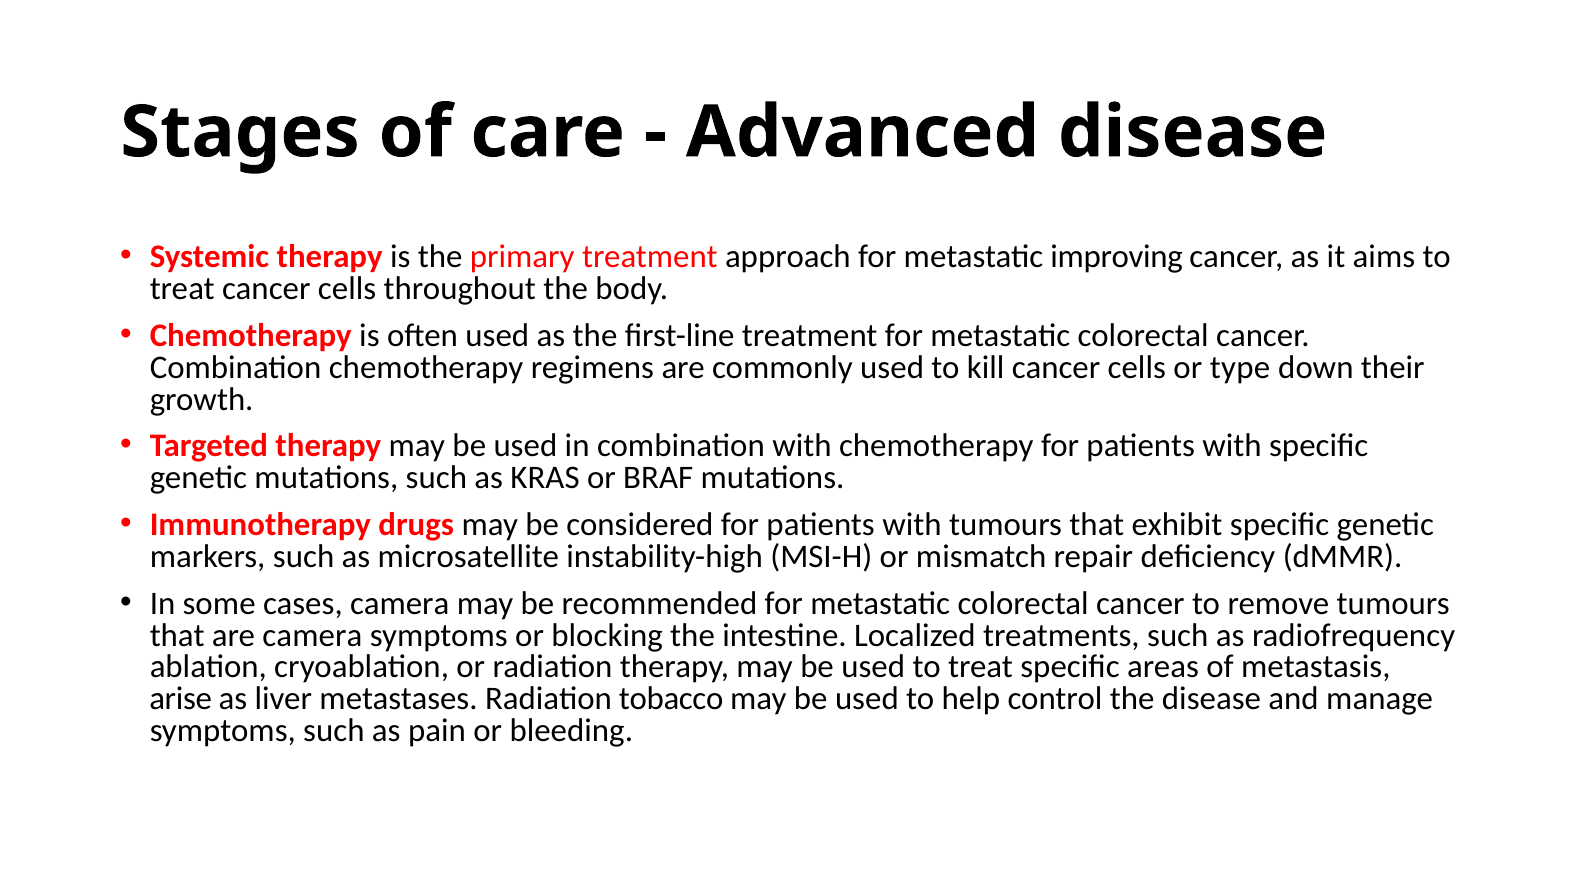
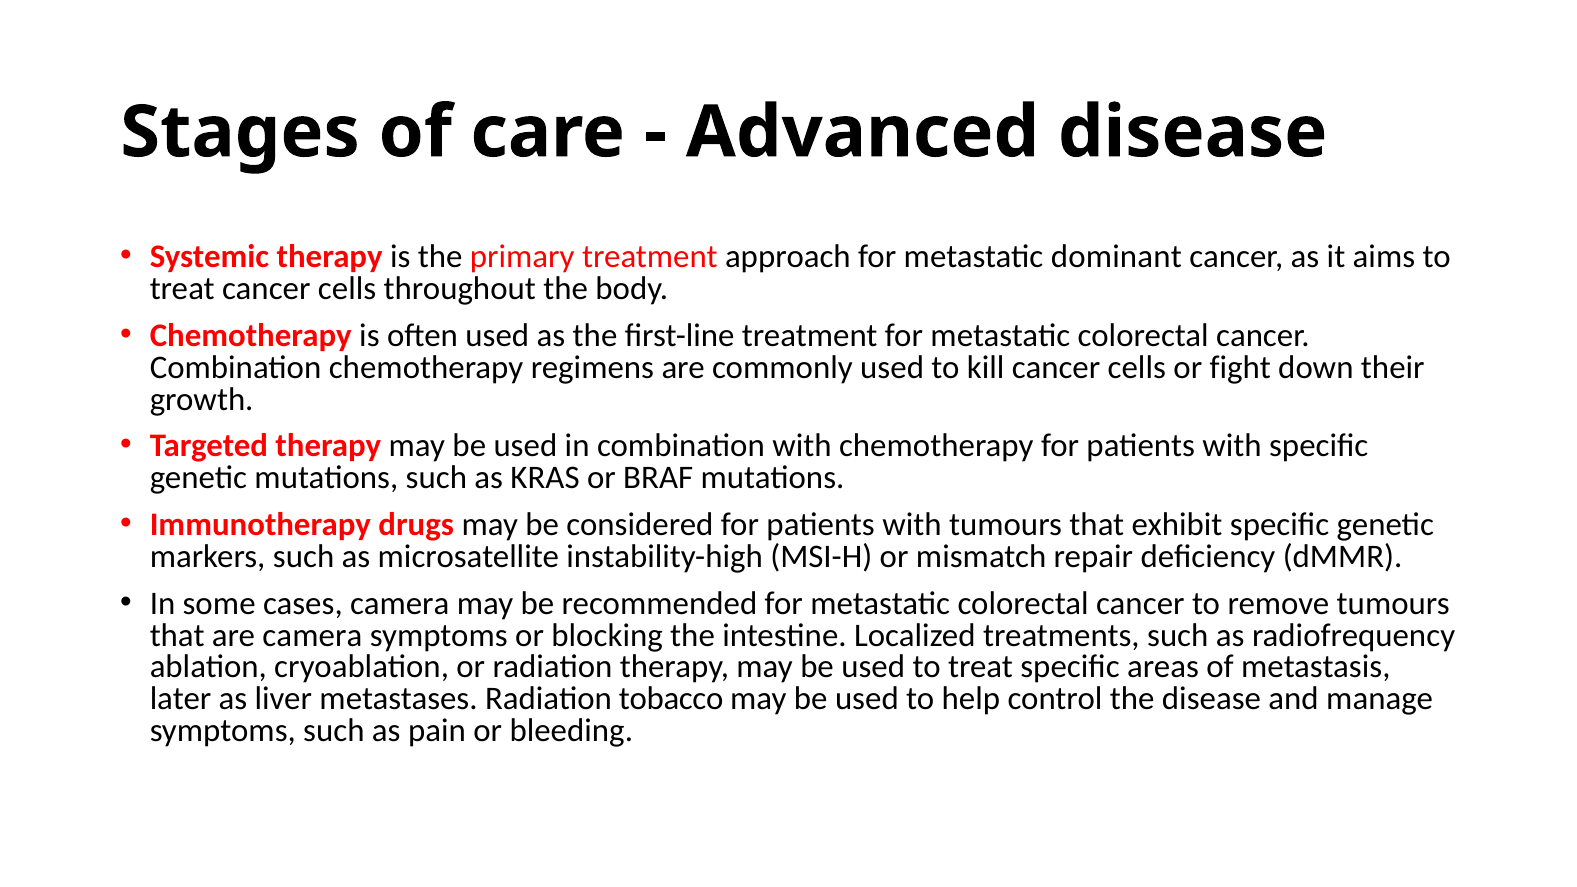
improving: improving -> dominant
type: type -> fight
arise: arise -> later
